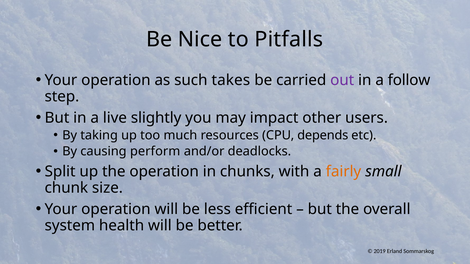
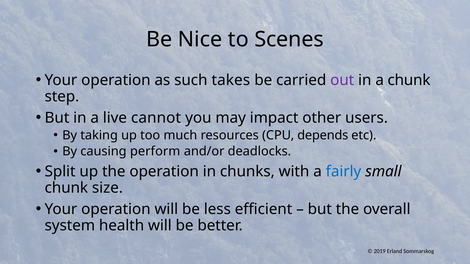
Pitfalls: Pitfalls -> Scenes
a follow: follow -> chunk
slightly: slightly -> cannot
fairly colour: orange -> blue
